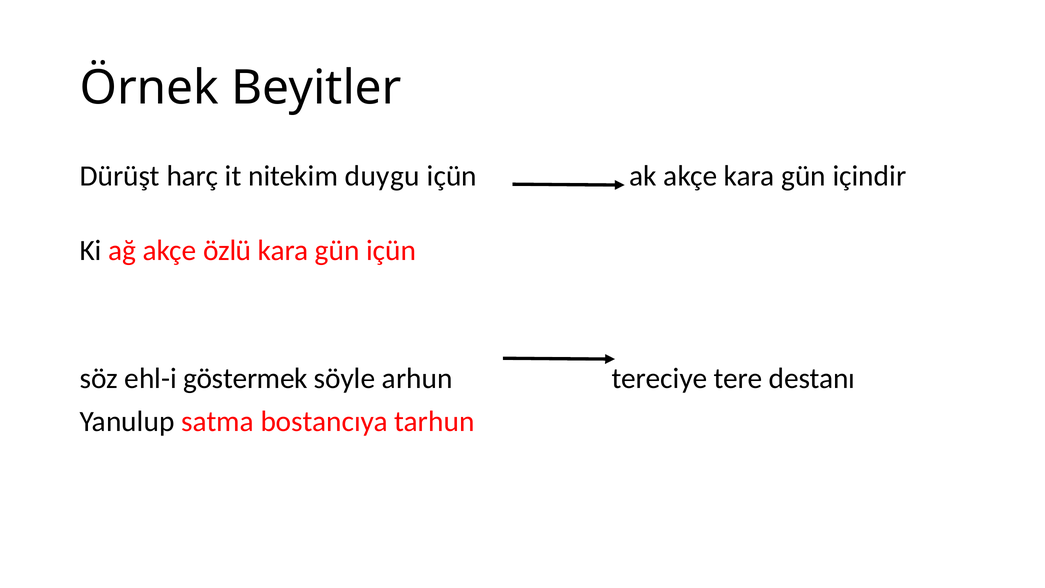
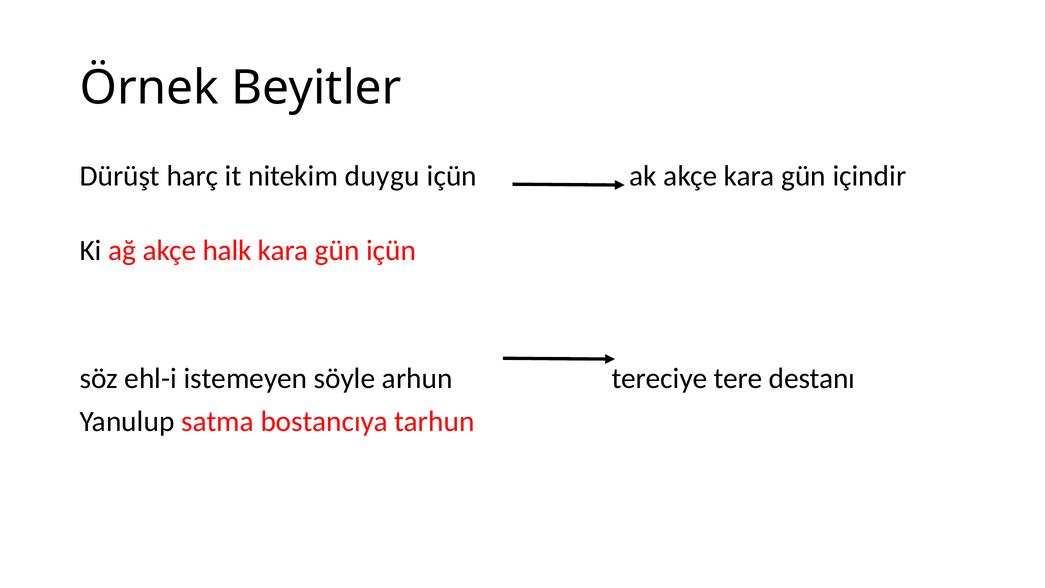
özlü: özlü -> halk
göstermek: göstermek -> istemeyen
